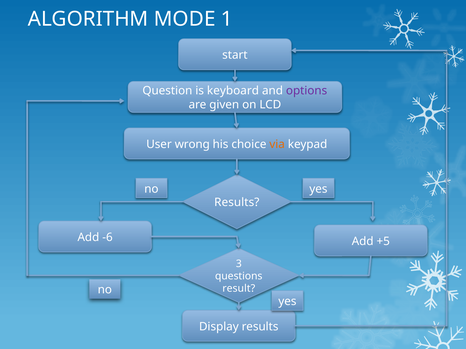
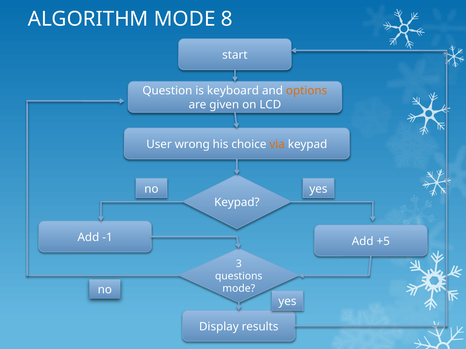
1: 1 -> 8
options colour: purple -> orange
Results at (237, 203): Results -> Keypad
-6: -6 -> -1
result at (239, 289): result -> mode
